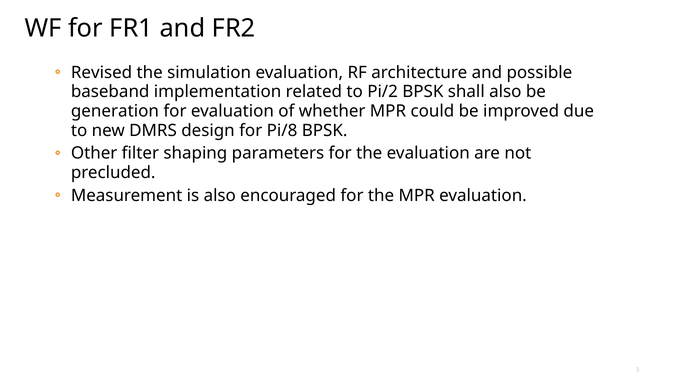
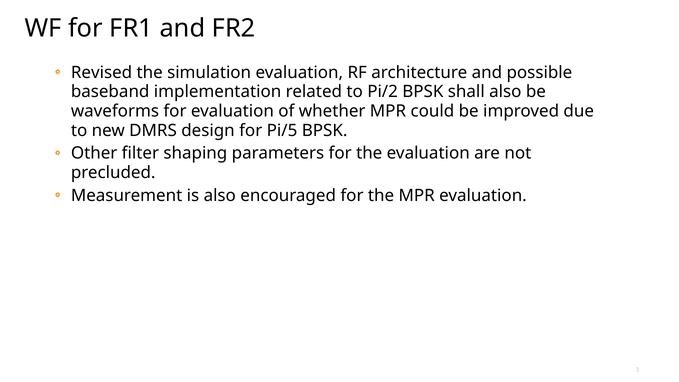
generation: generation -> waveforms
Pi/8: Pi/8 -> Pi/5
